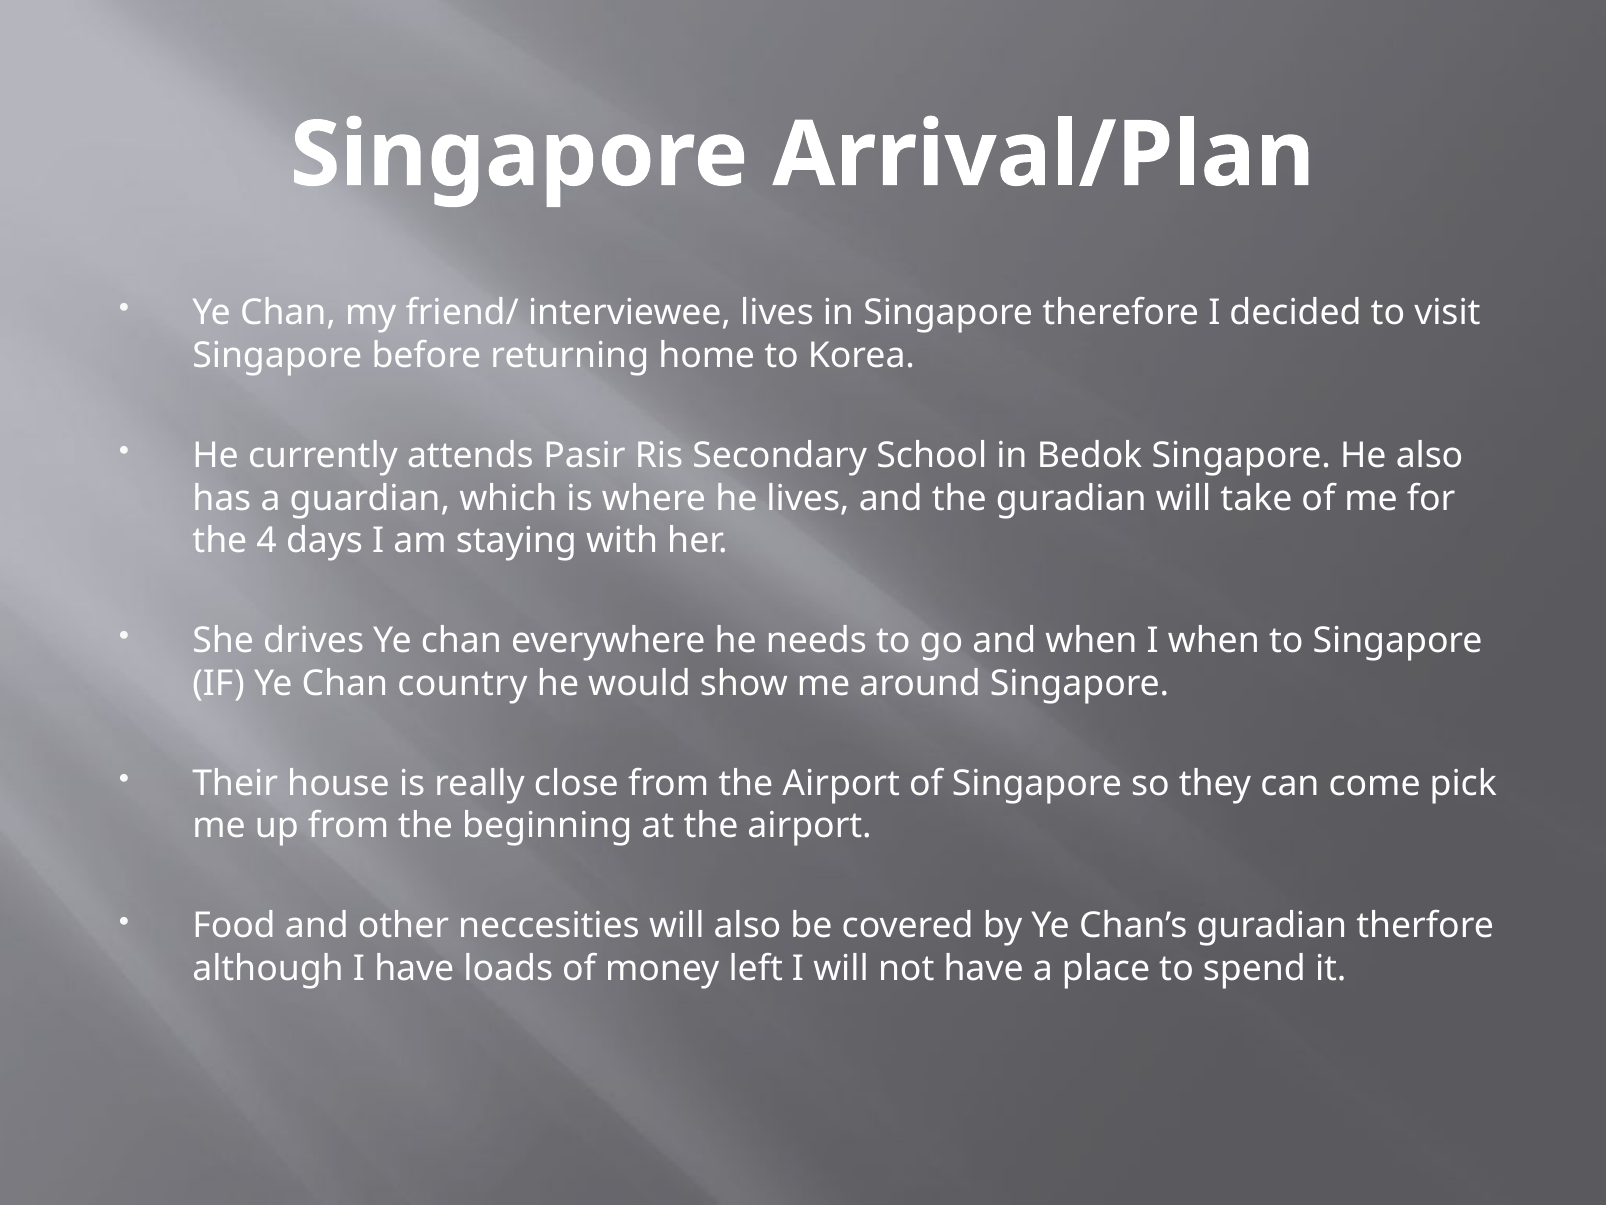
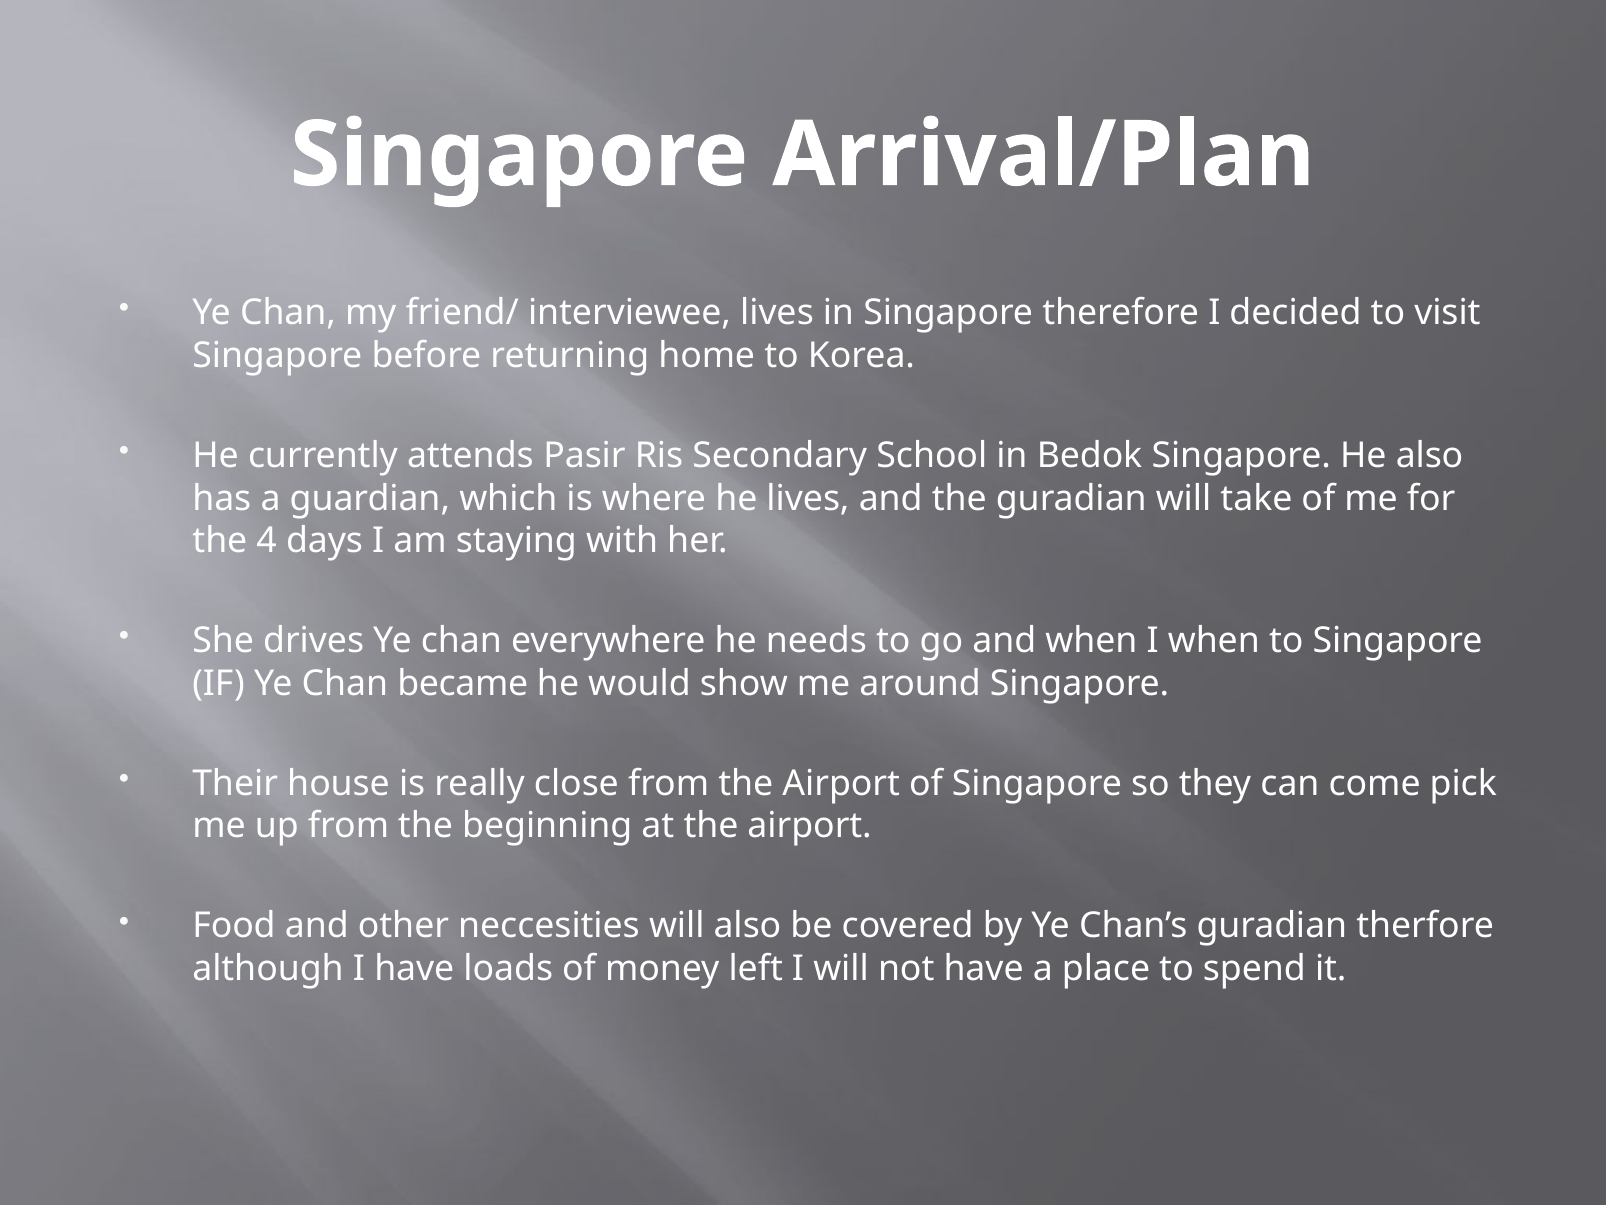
country: country -> became
